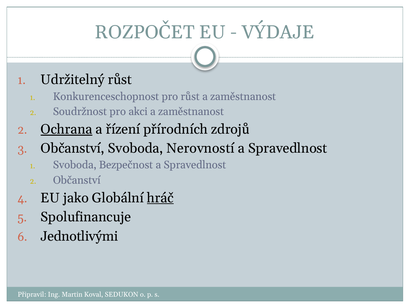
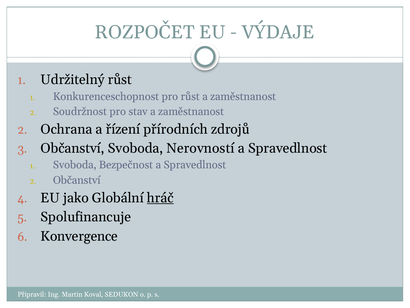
akci: akci -> stav
Ochrana underline: present -> none
Jednotlivými: Jednotlivými -> Konvergence
